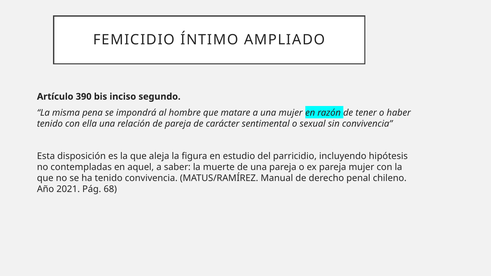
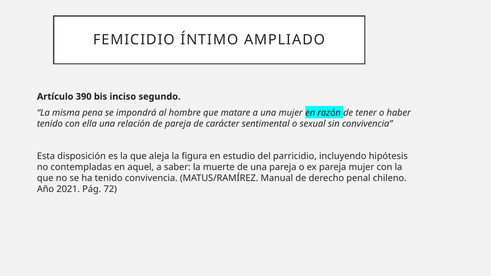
68: 68 -> 72
